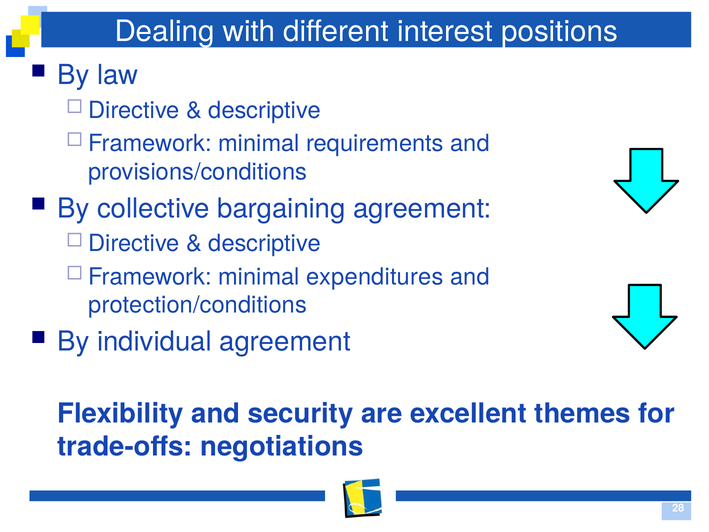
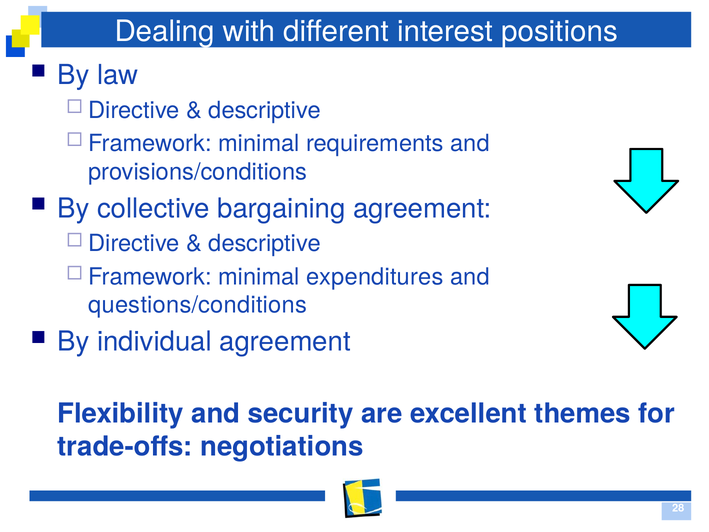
protection/conditions: protection/conditions -> questions/conditions
